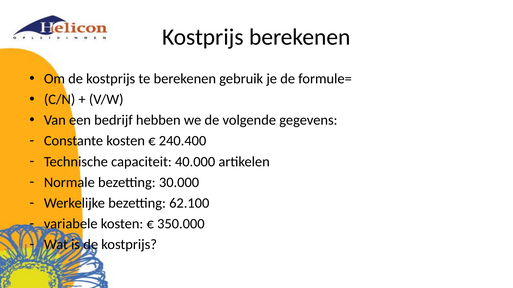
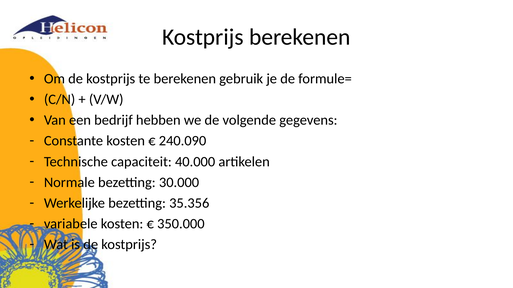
240.400: 240.400 -> 240.090
62.100: 62.100 -> 35.356
